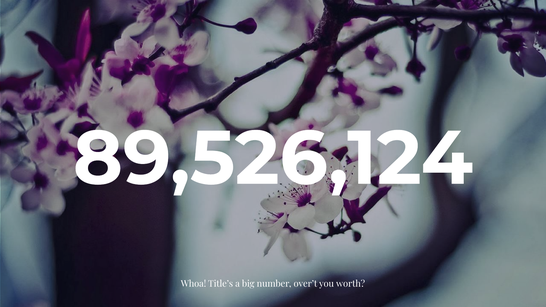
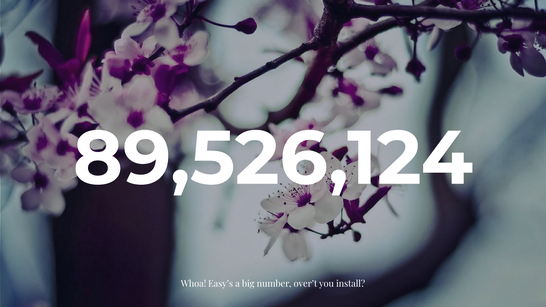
Title’s: Title’s -> Easy’s
worth: worth -> install
